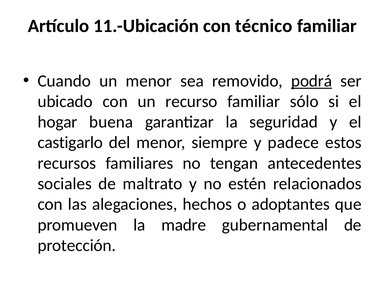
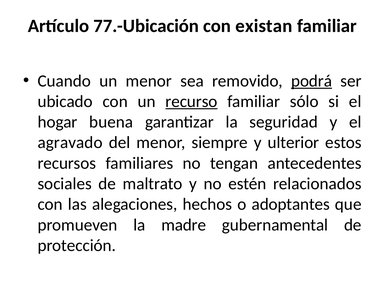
11.-Ubicación: 11.-Ubicación -> 77.-Ubicación
técnico: técnico -> existan
recurso underline: none -> present
castigarlo: castigarlo -> agravado
padece: padece -> ulterior
